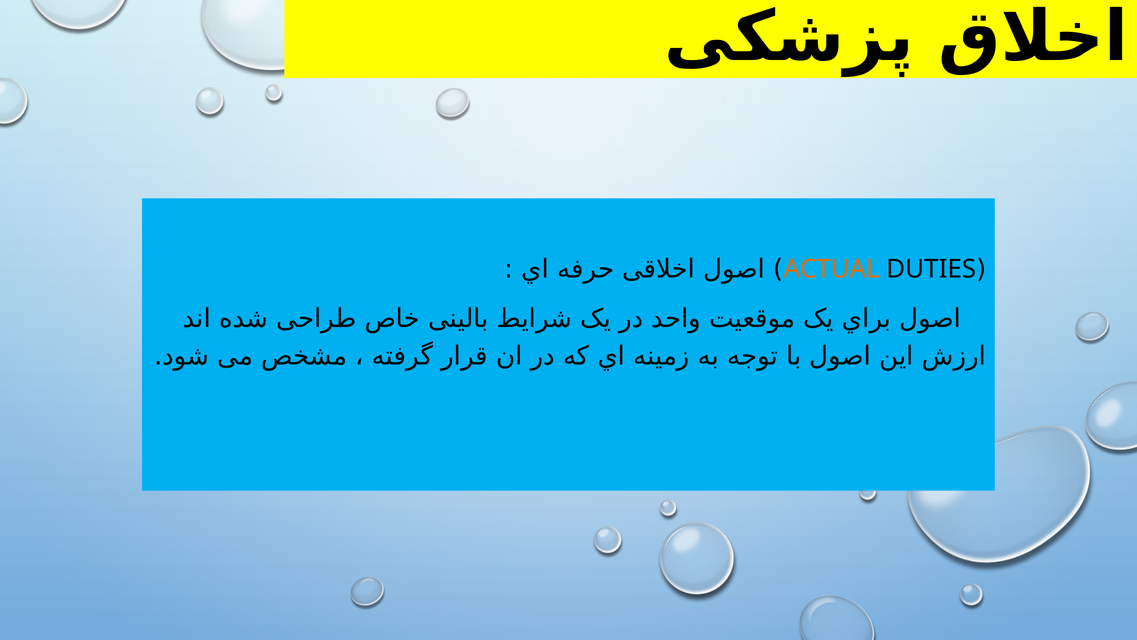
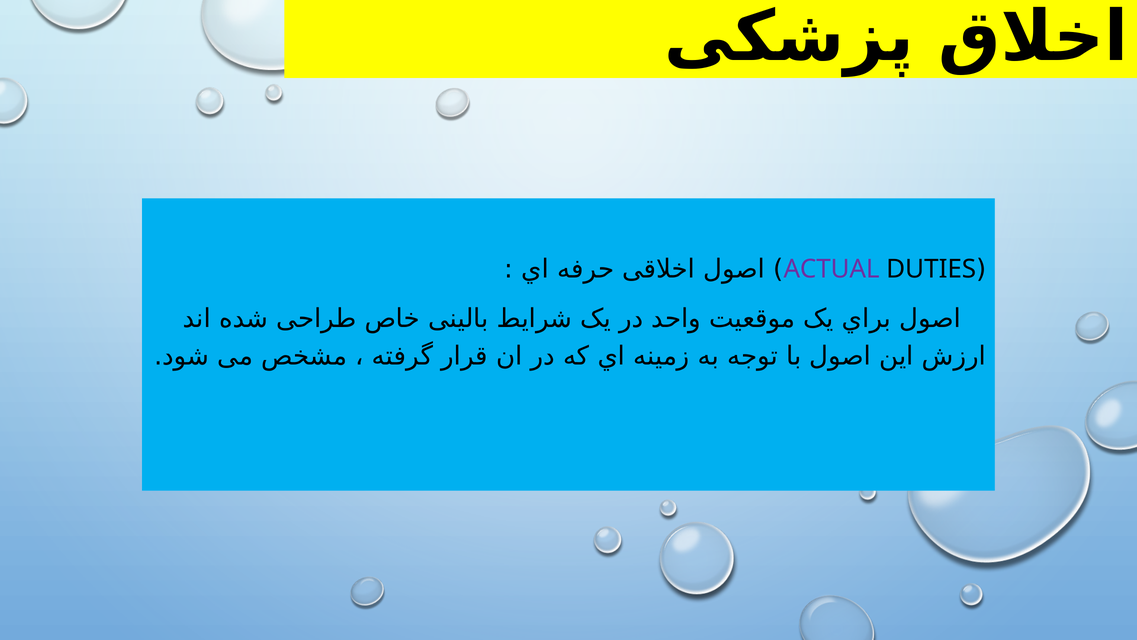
ACTUAL colour: orange -> purple
